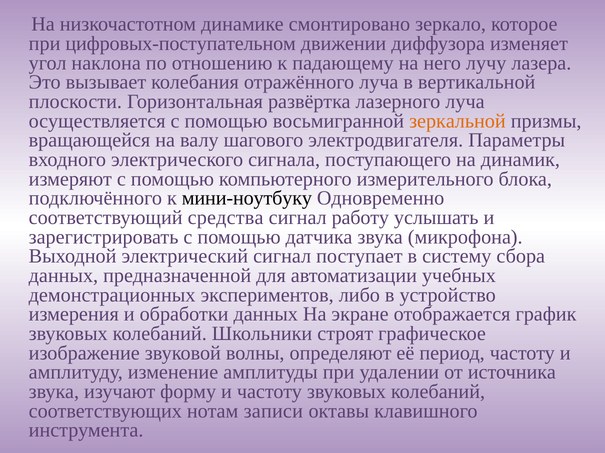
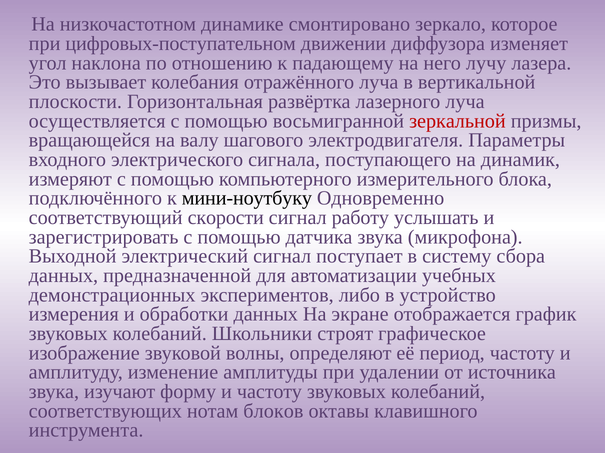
зеркальной colour: orange -> red
средства: средства -> скорости
записи: записи -> блоков
